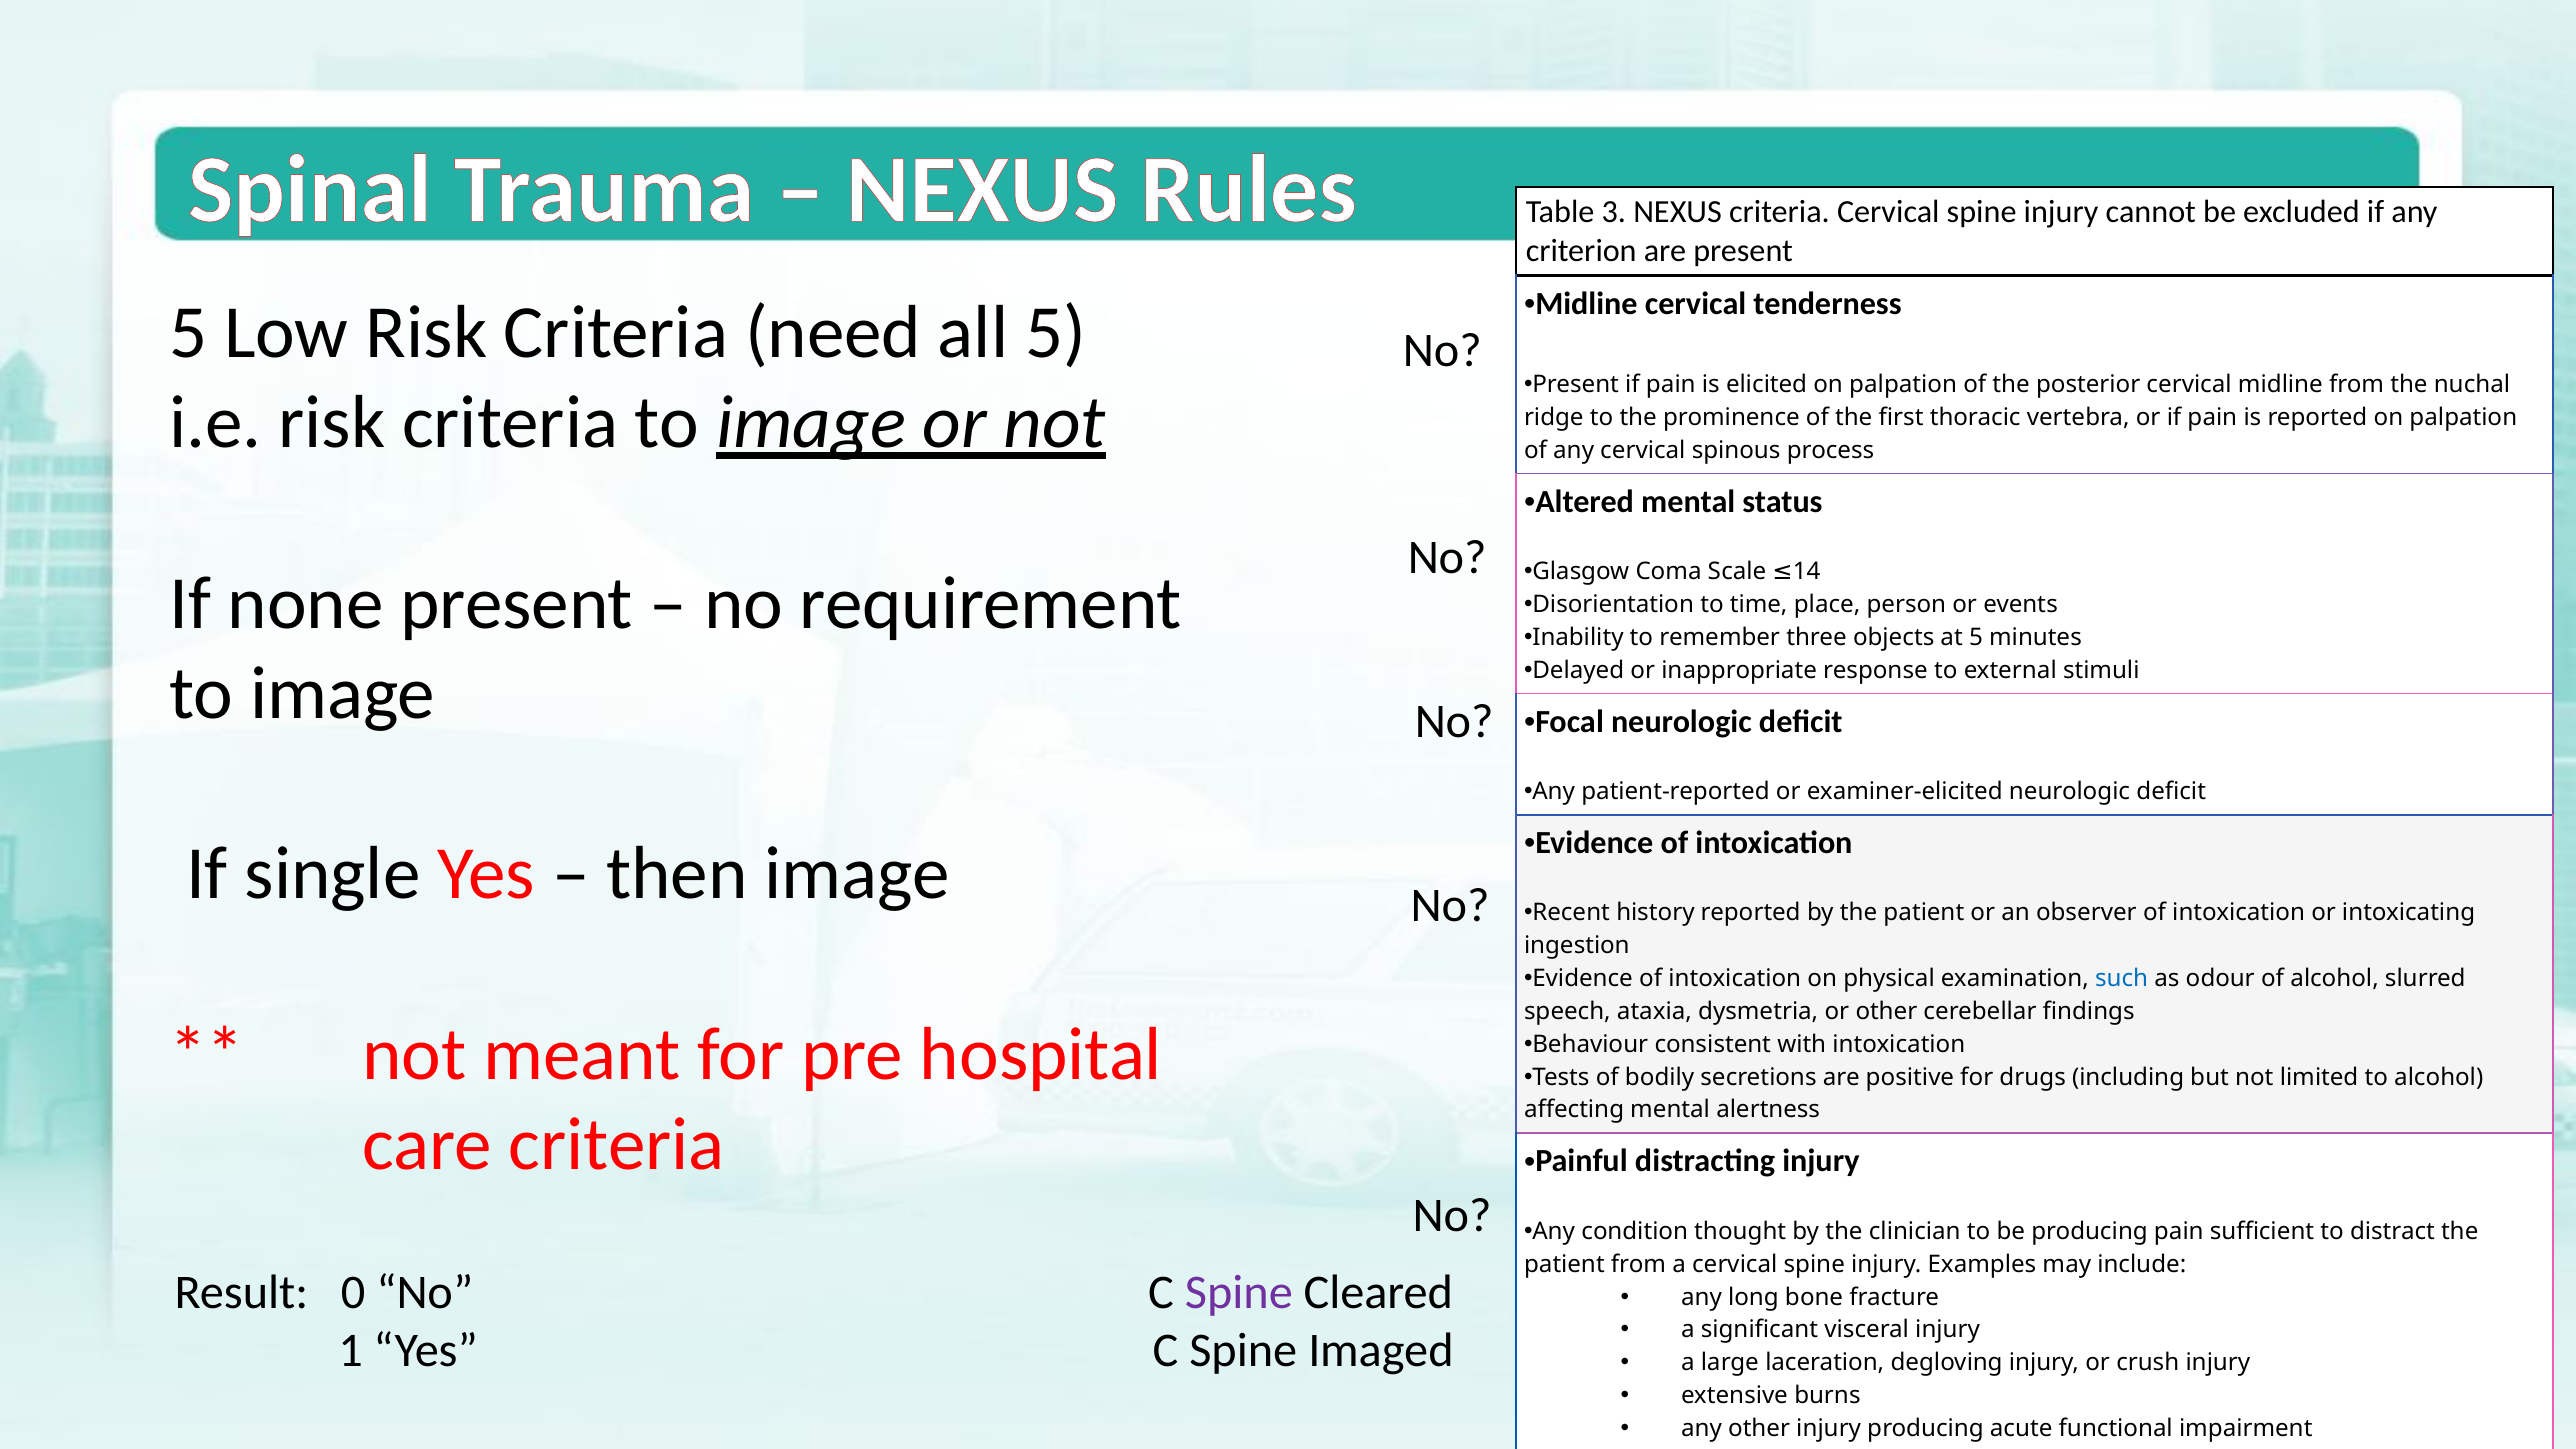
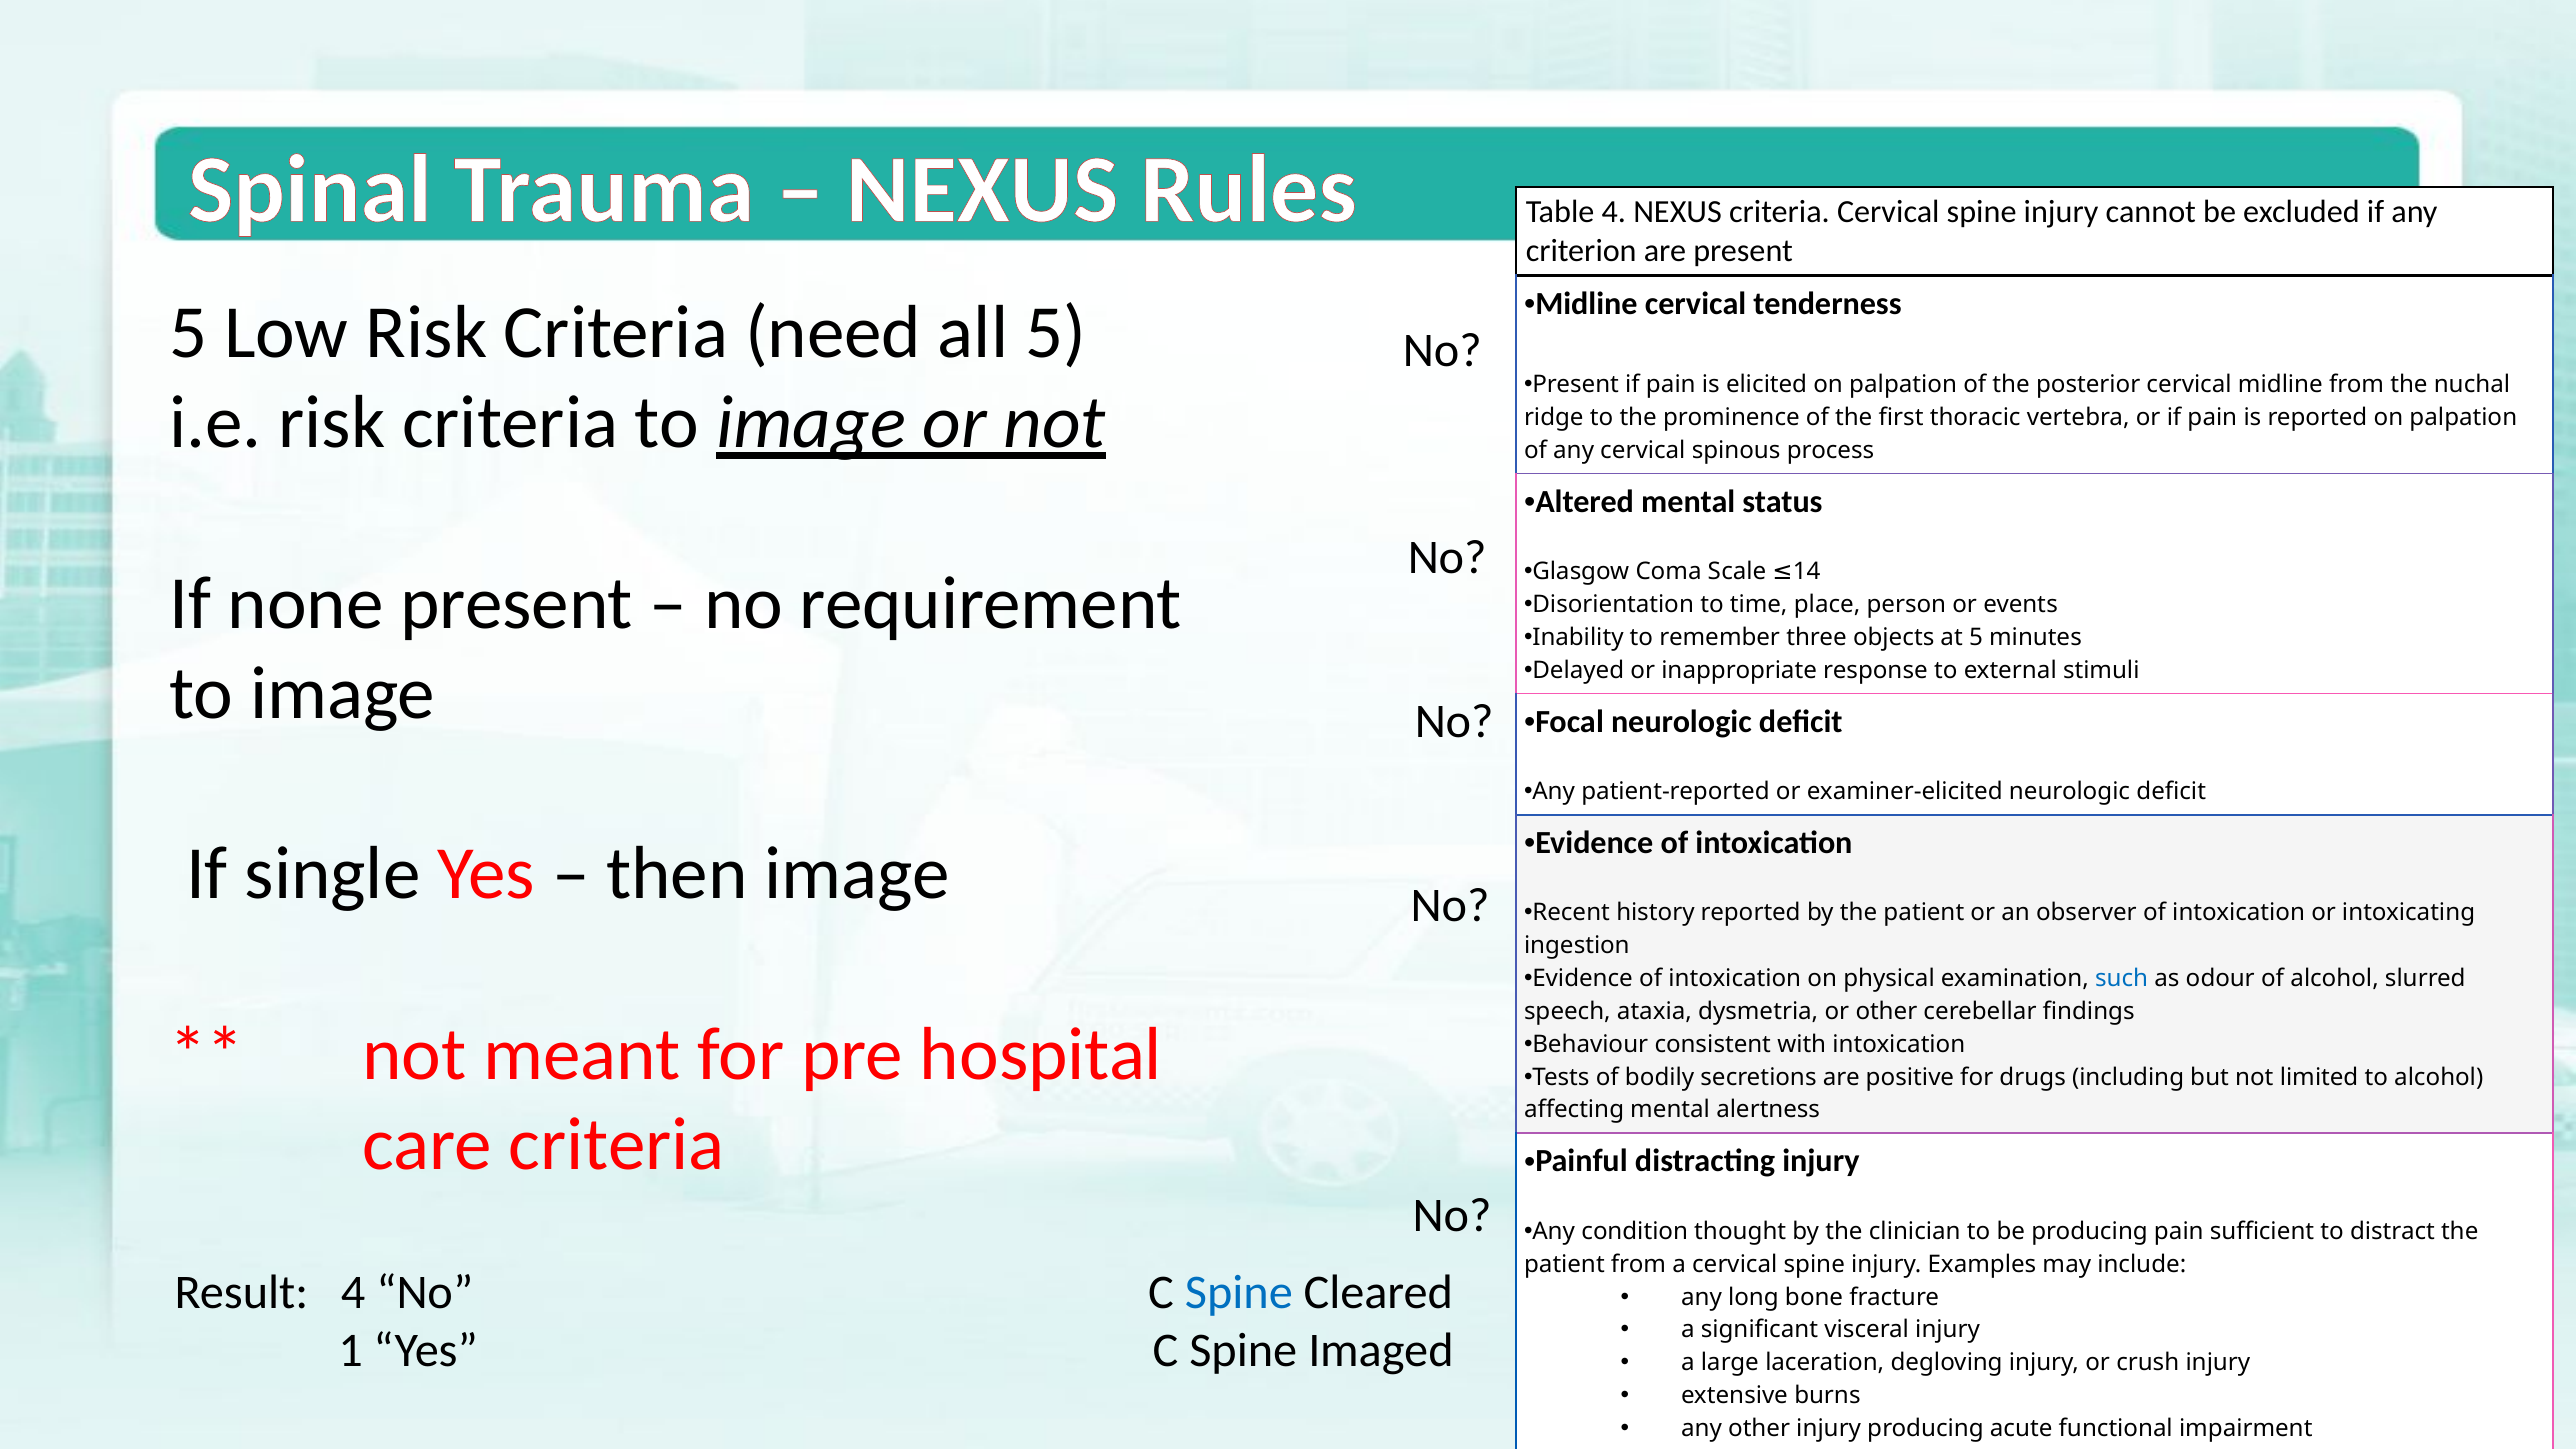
Table 3: 3 -> 4
Result 0: 0 -> 4
Spine at (1239, 1292) colour: purple -> blue
